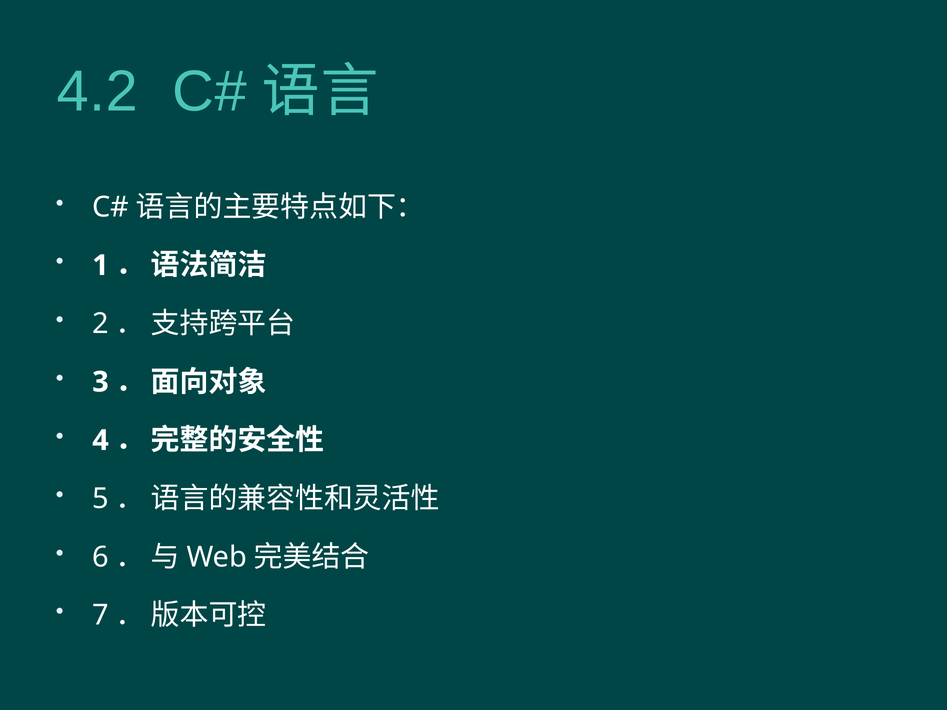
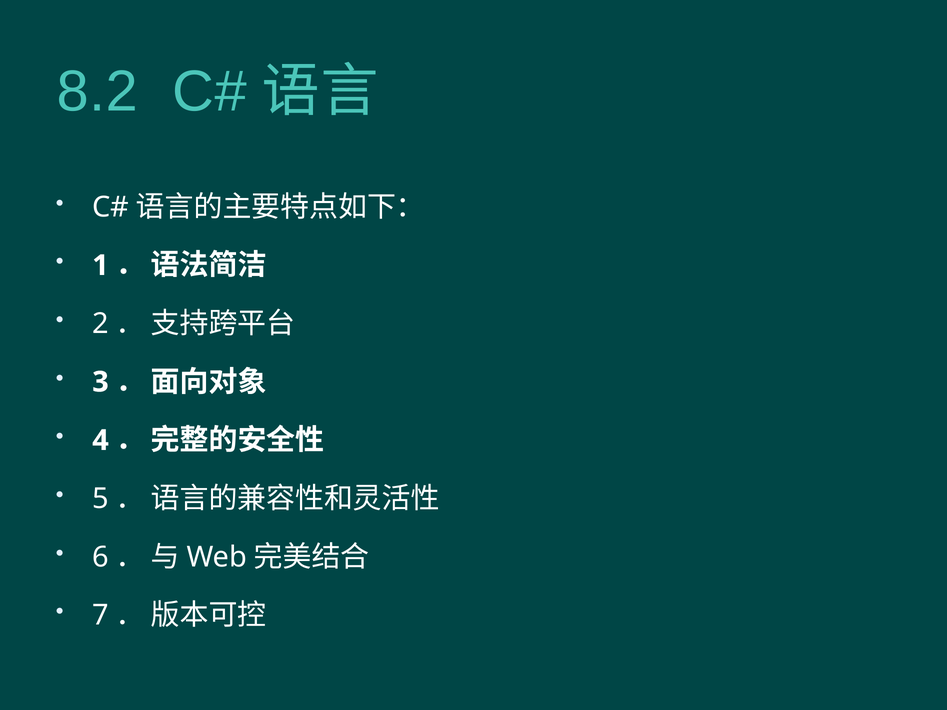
4.2: 4.2 -> 8.2
